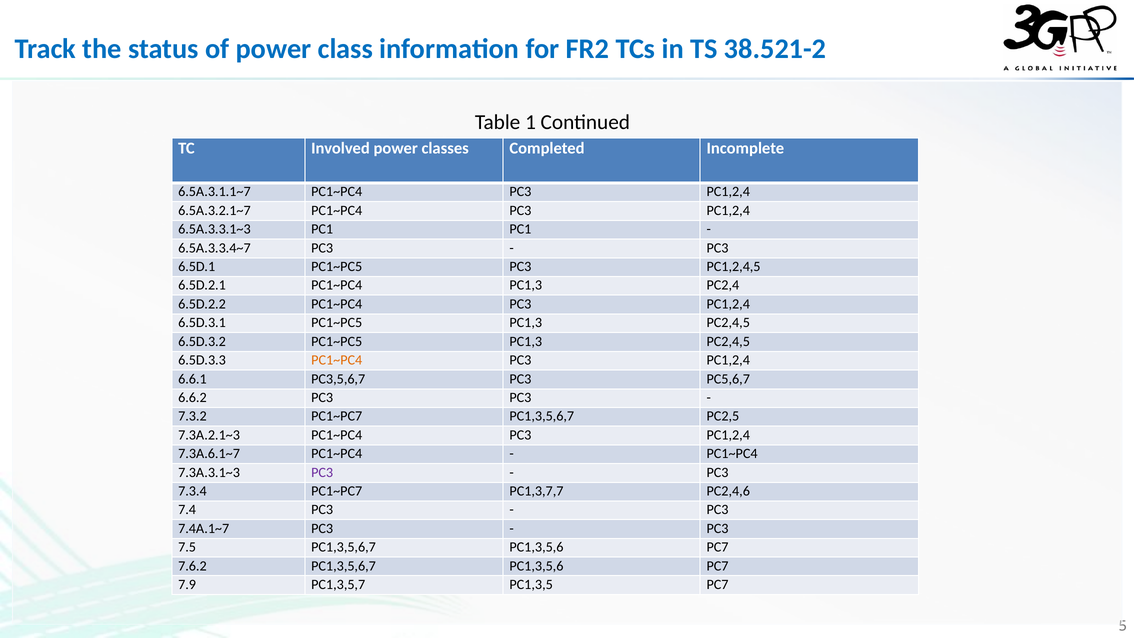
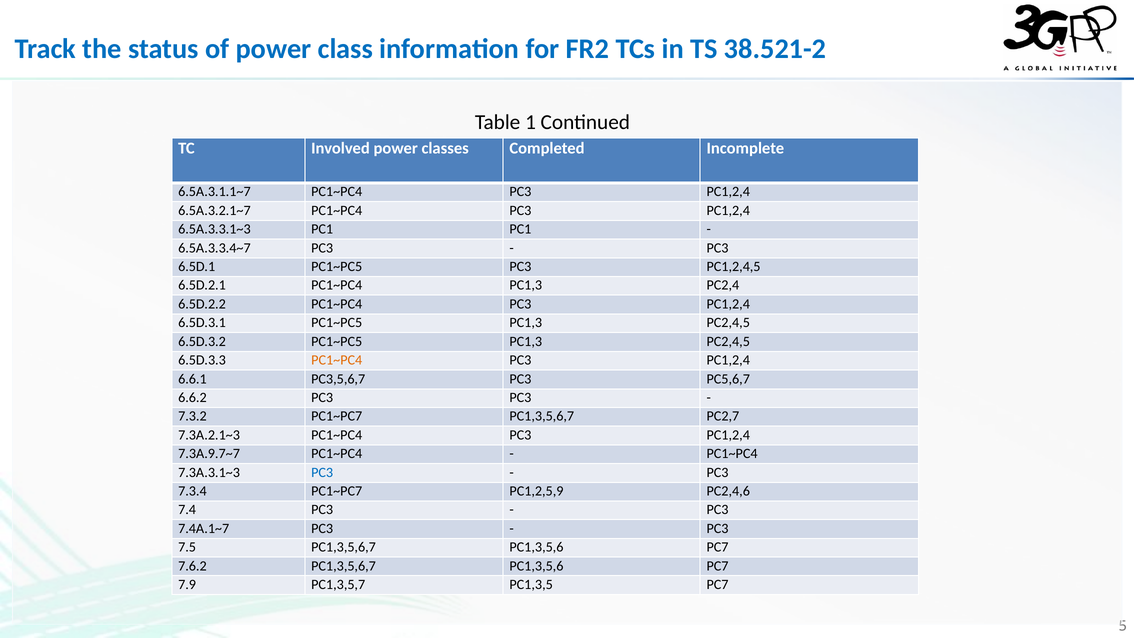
PC2,5: PC2,5 -> PC2,7
7.3A.6.1~7: 7.3A.6.1~7 -> 7.3A.9.7~7
PC3 at (322, 472) colour: purple -> blue
PC1,3,7,7: PC1,3,7,7 -> PC1,2,5,9
